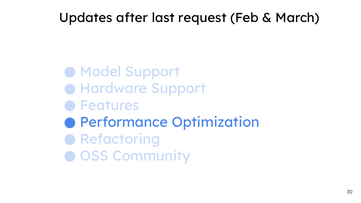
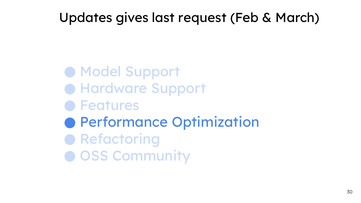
after: after -> gives
